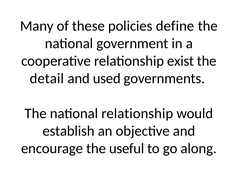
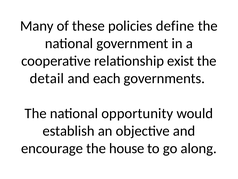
used: used -> each
national relationship: relationship -> opportunity
useful: useful -> house
